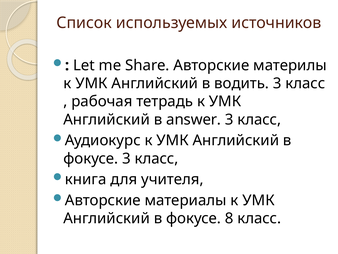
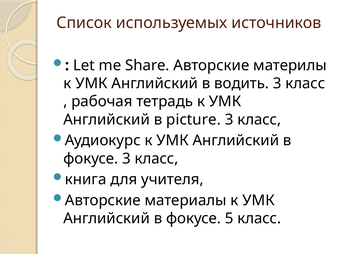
answer: answer -> picture
8: 8 -> 5
